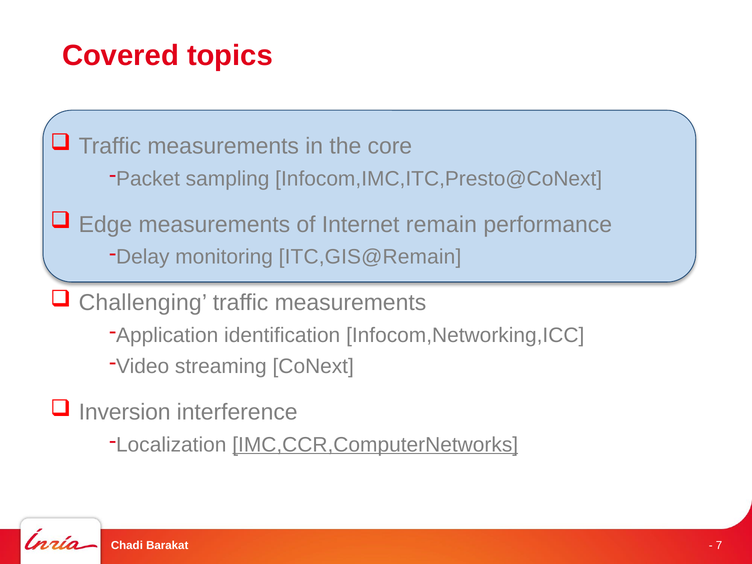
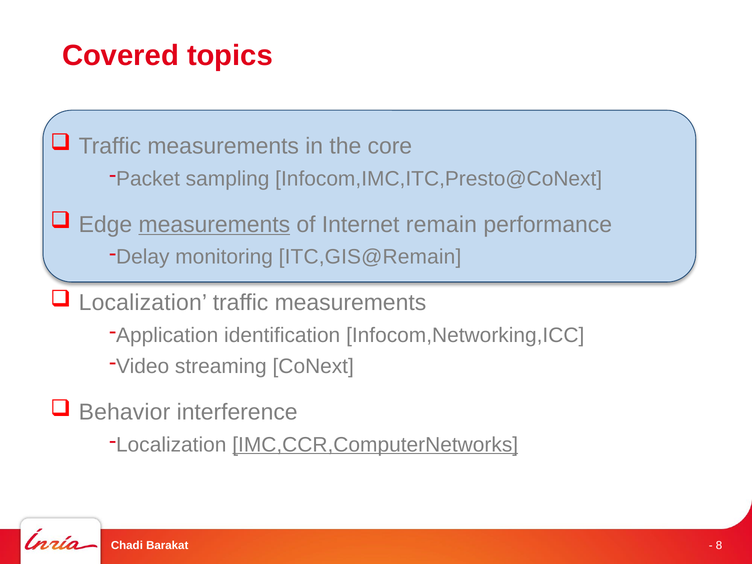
measurements at (214, 225) underline: none -> present
Challenging at (143, 303): Challenging -> Localization
Inversion: Inversion -> Behavior
7: 7 -> 8
